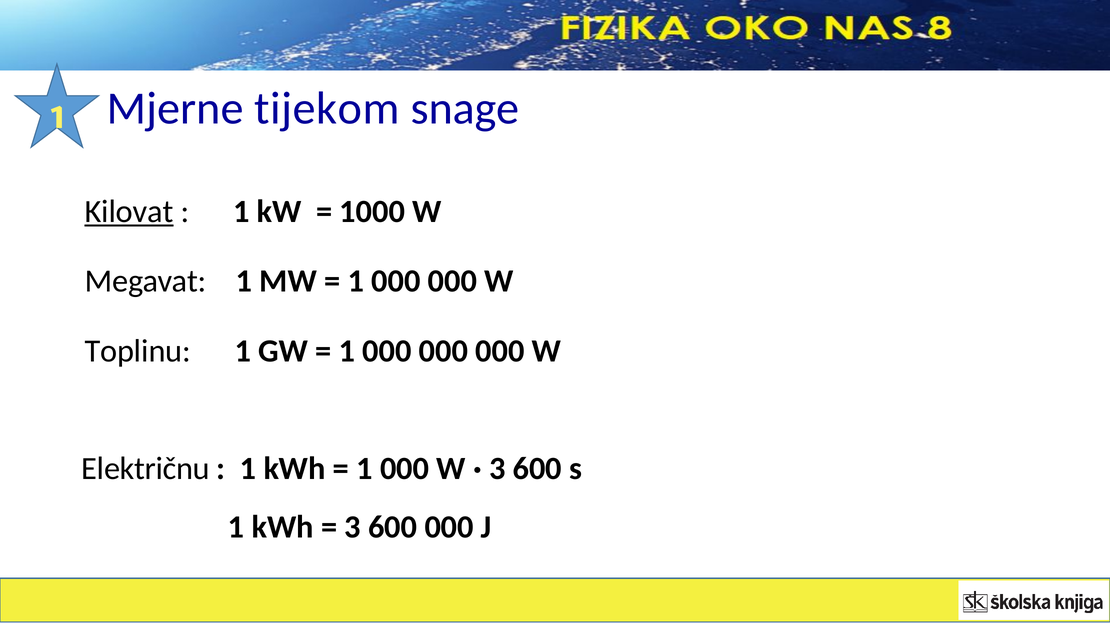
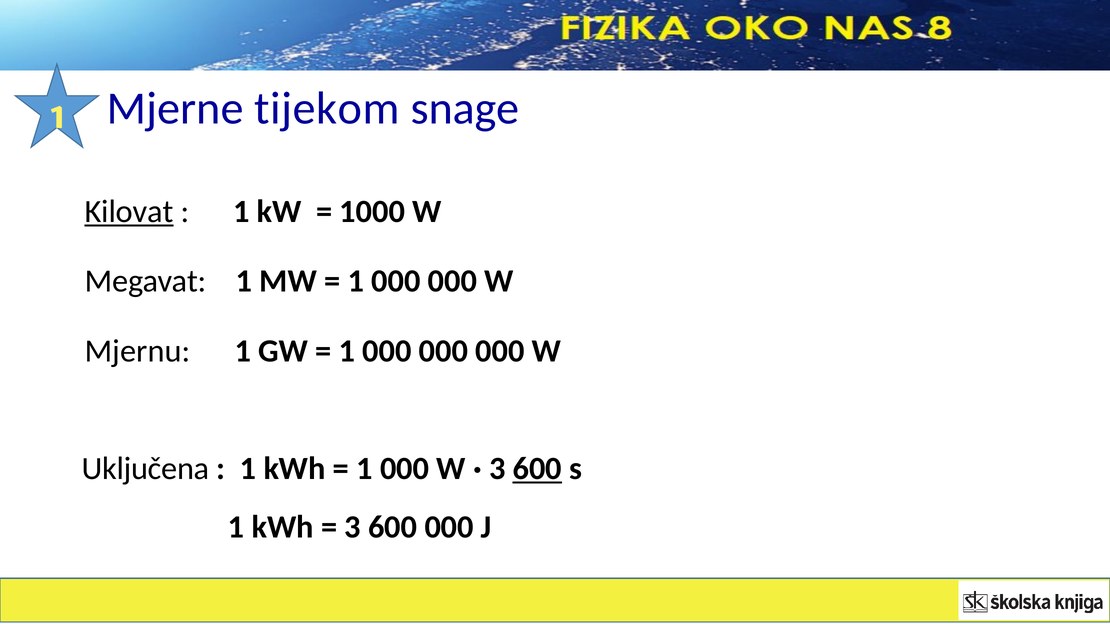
Toplinu: Toplinu -> Mjernu
Električnu: Električnu -> Uključena
600 at (537, 469) underline: none -> present
